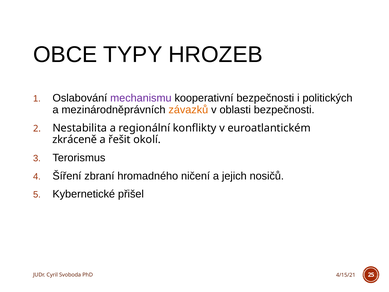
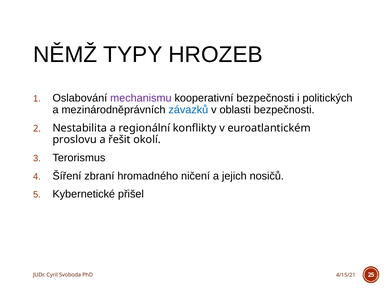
OBCE: OBCE -> NĚMŽ
závazků colour: orange -> blue
zkráceně: zkráceně -> proslovu
